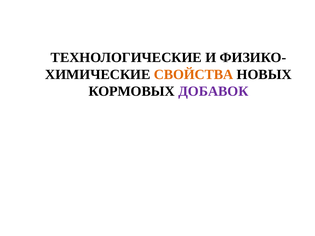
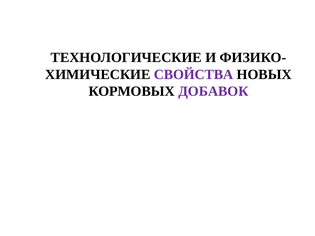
СВОЙСТВА colour: orange -> purple
